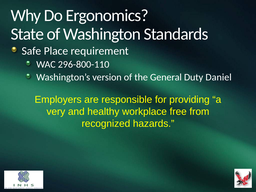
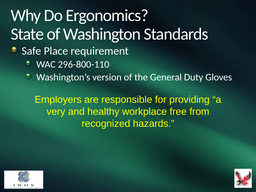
Daniel: Daniel -> Gloves
